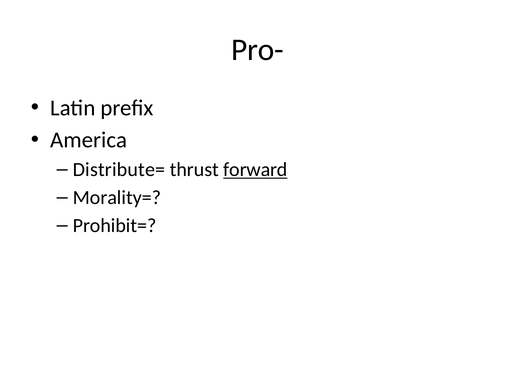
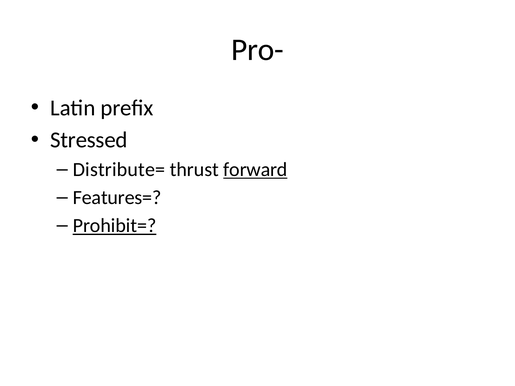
America: America -> Stressed
Morality=: Morality= -> Features=
Prohibit= underline: none -> present
